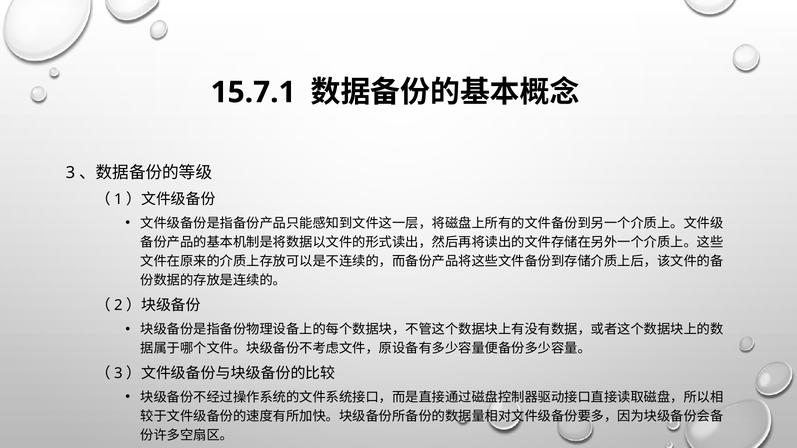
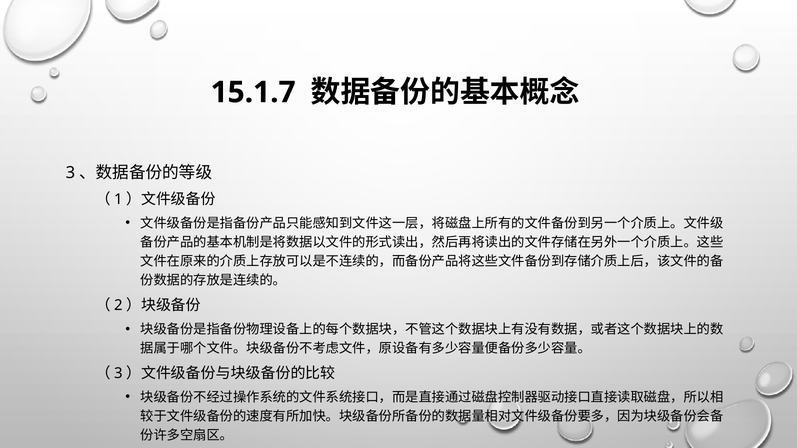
15.7.1: 15.7.1 -> 15.1.7
